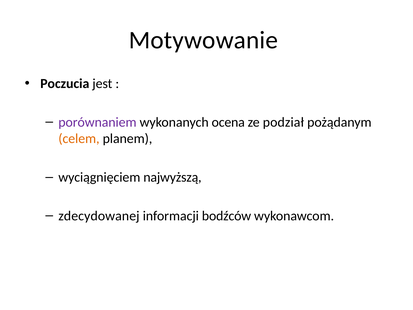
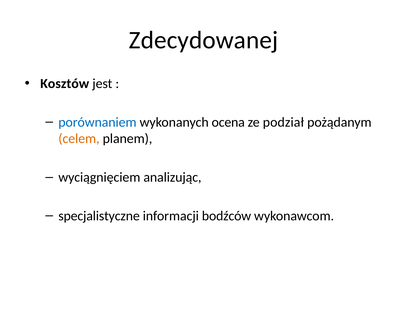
Motywowanie: Motywowanie -> Zdecydowanej
Poczucia: Poczucia -> Kosztów
porównaniem colour: purple -> blue
najwyższą: najwyższą -> analizując
zdecydowanej: zdecydowanej -> specjalistyczne
